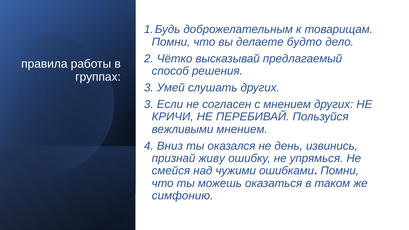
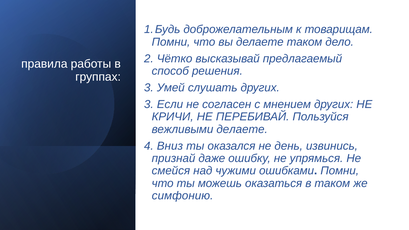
делаете будто: будто -> таком
вежливыми мнением: мнением -> делаете
живу: живу -> даже
